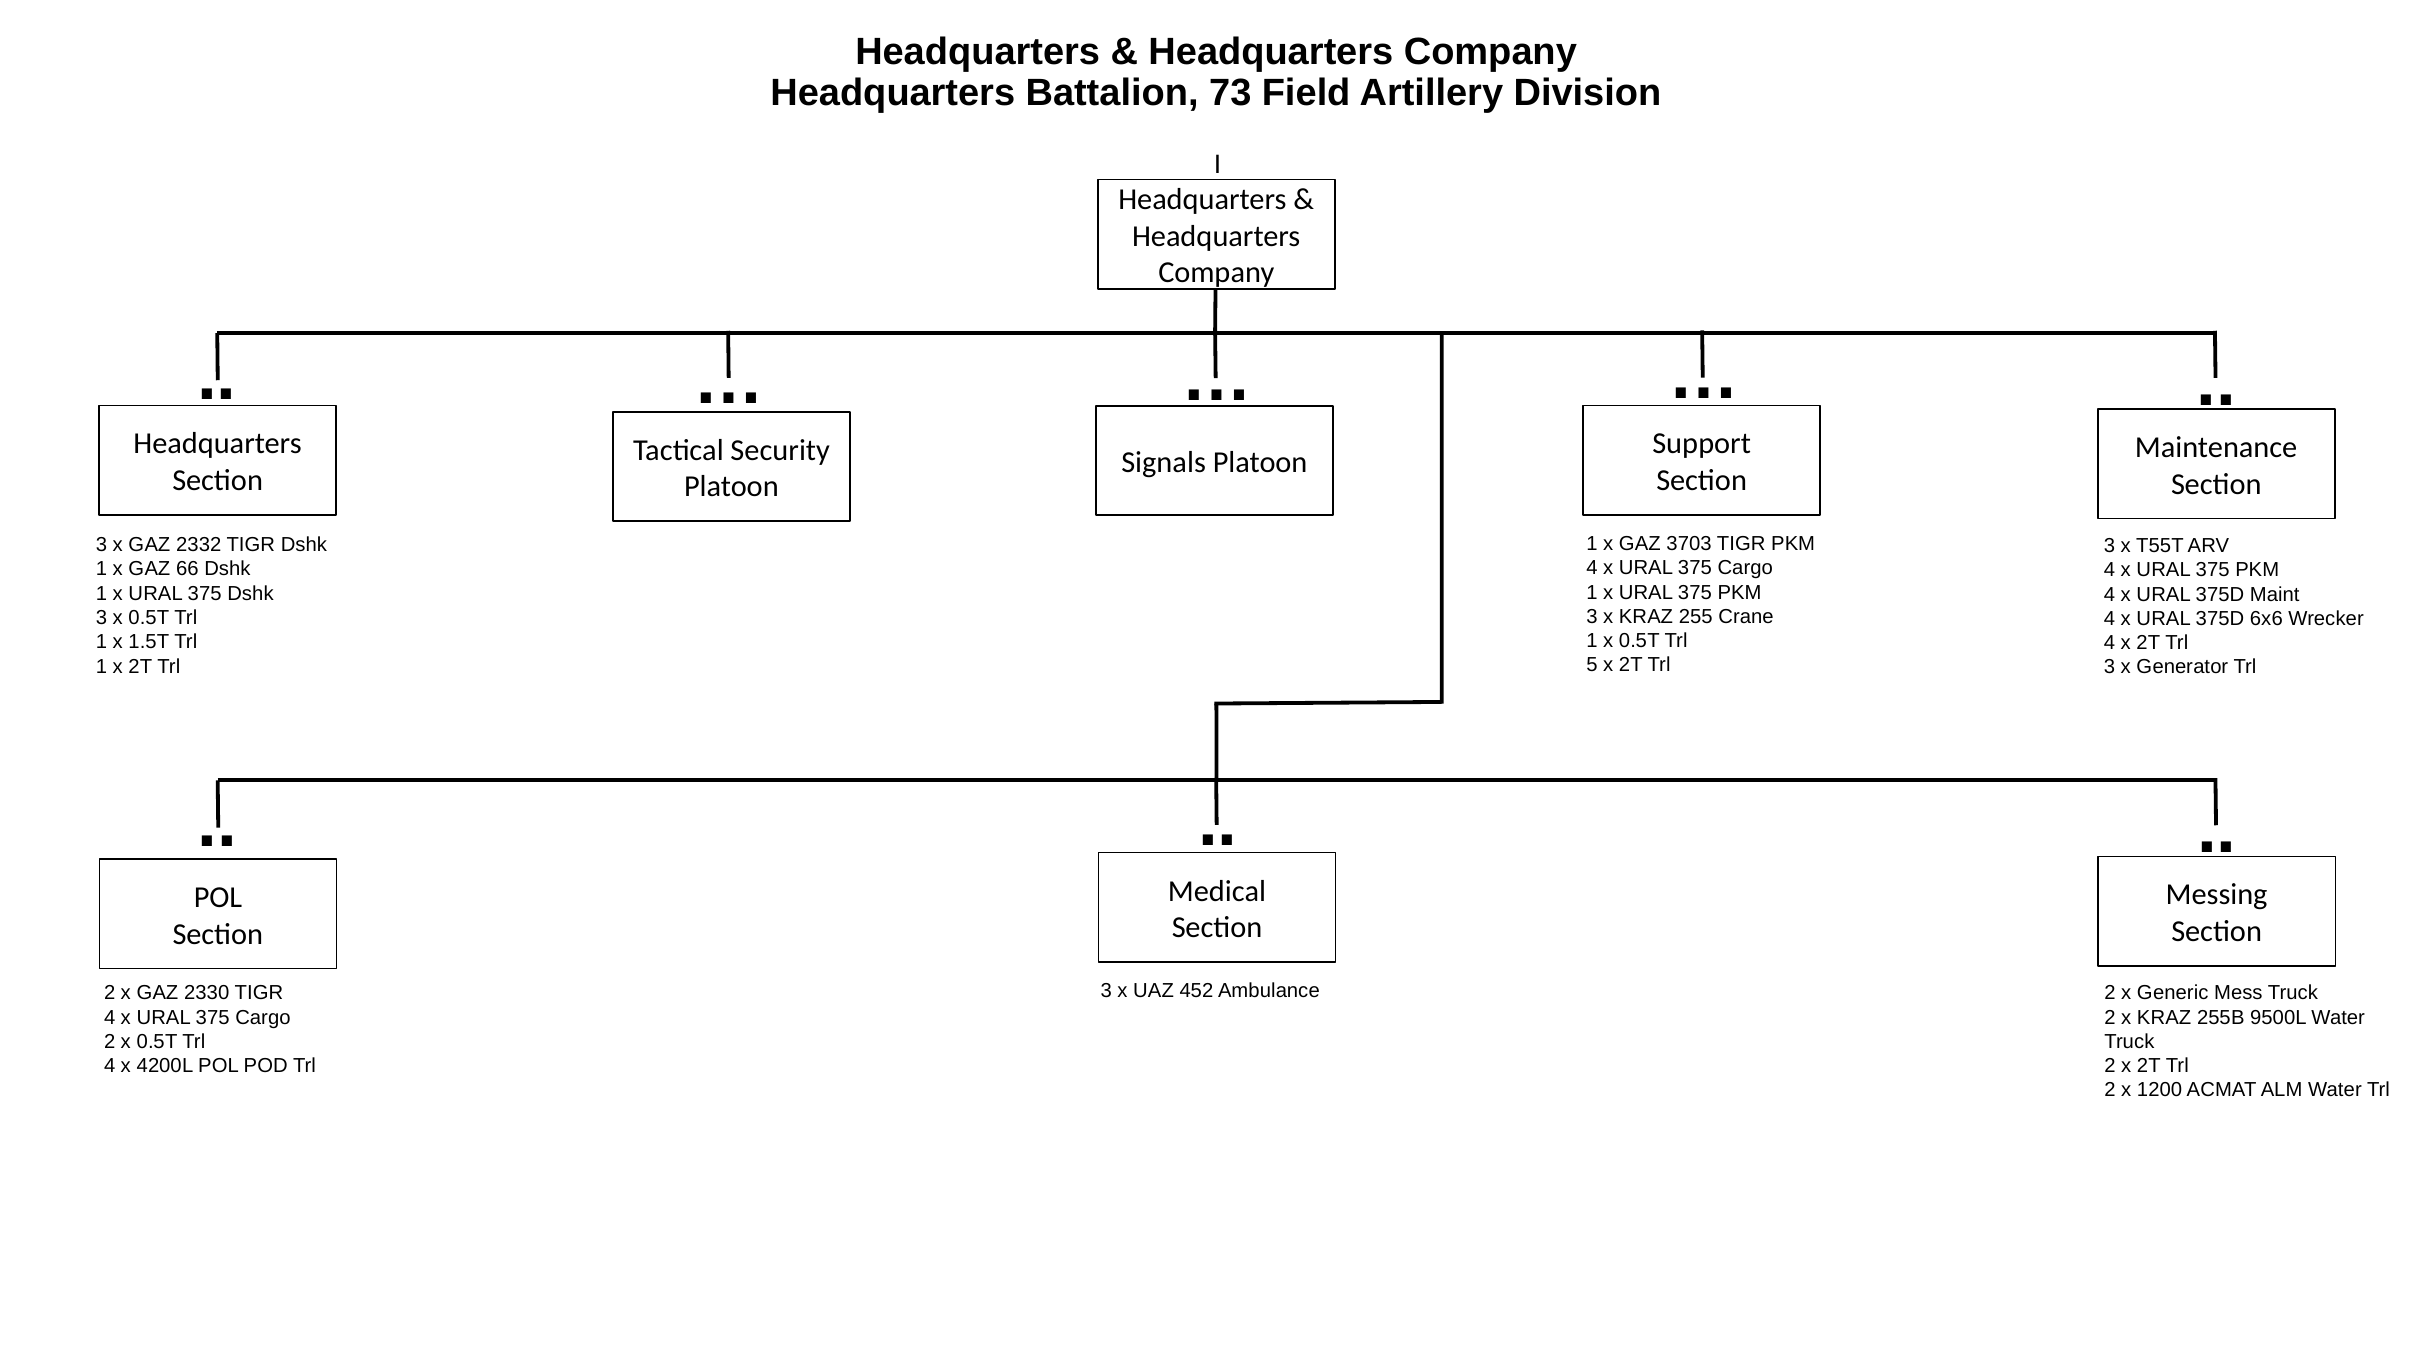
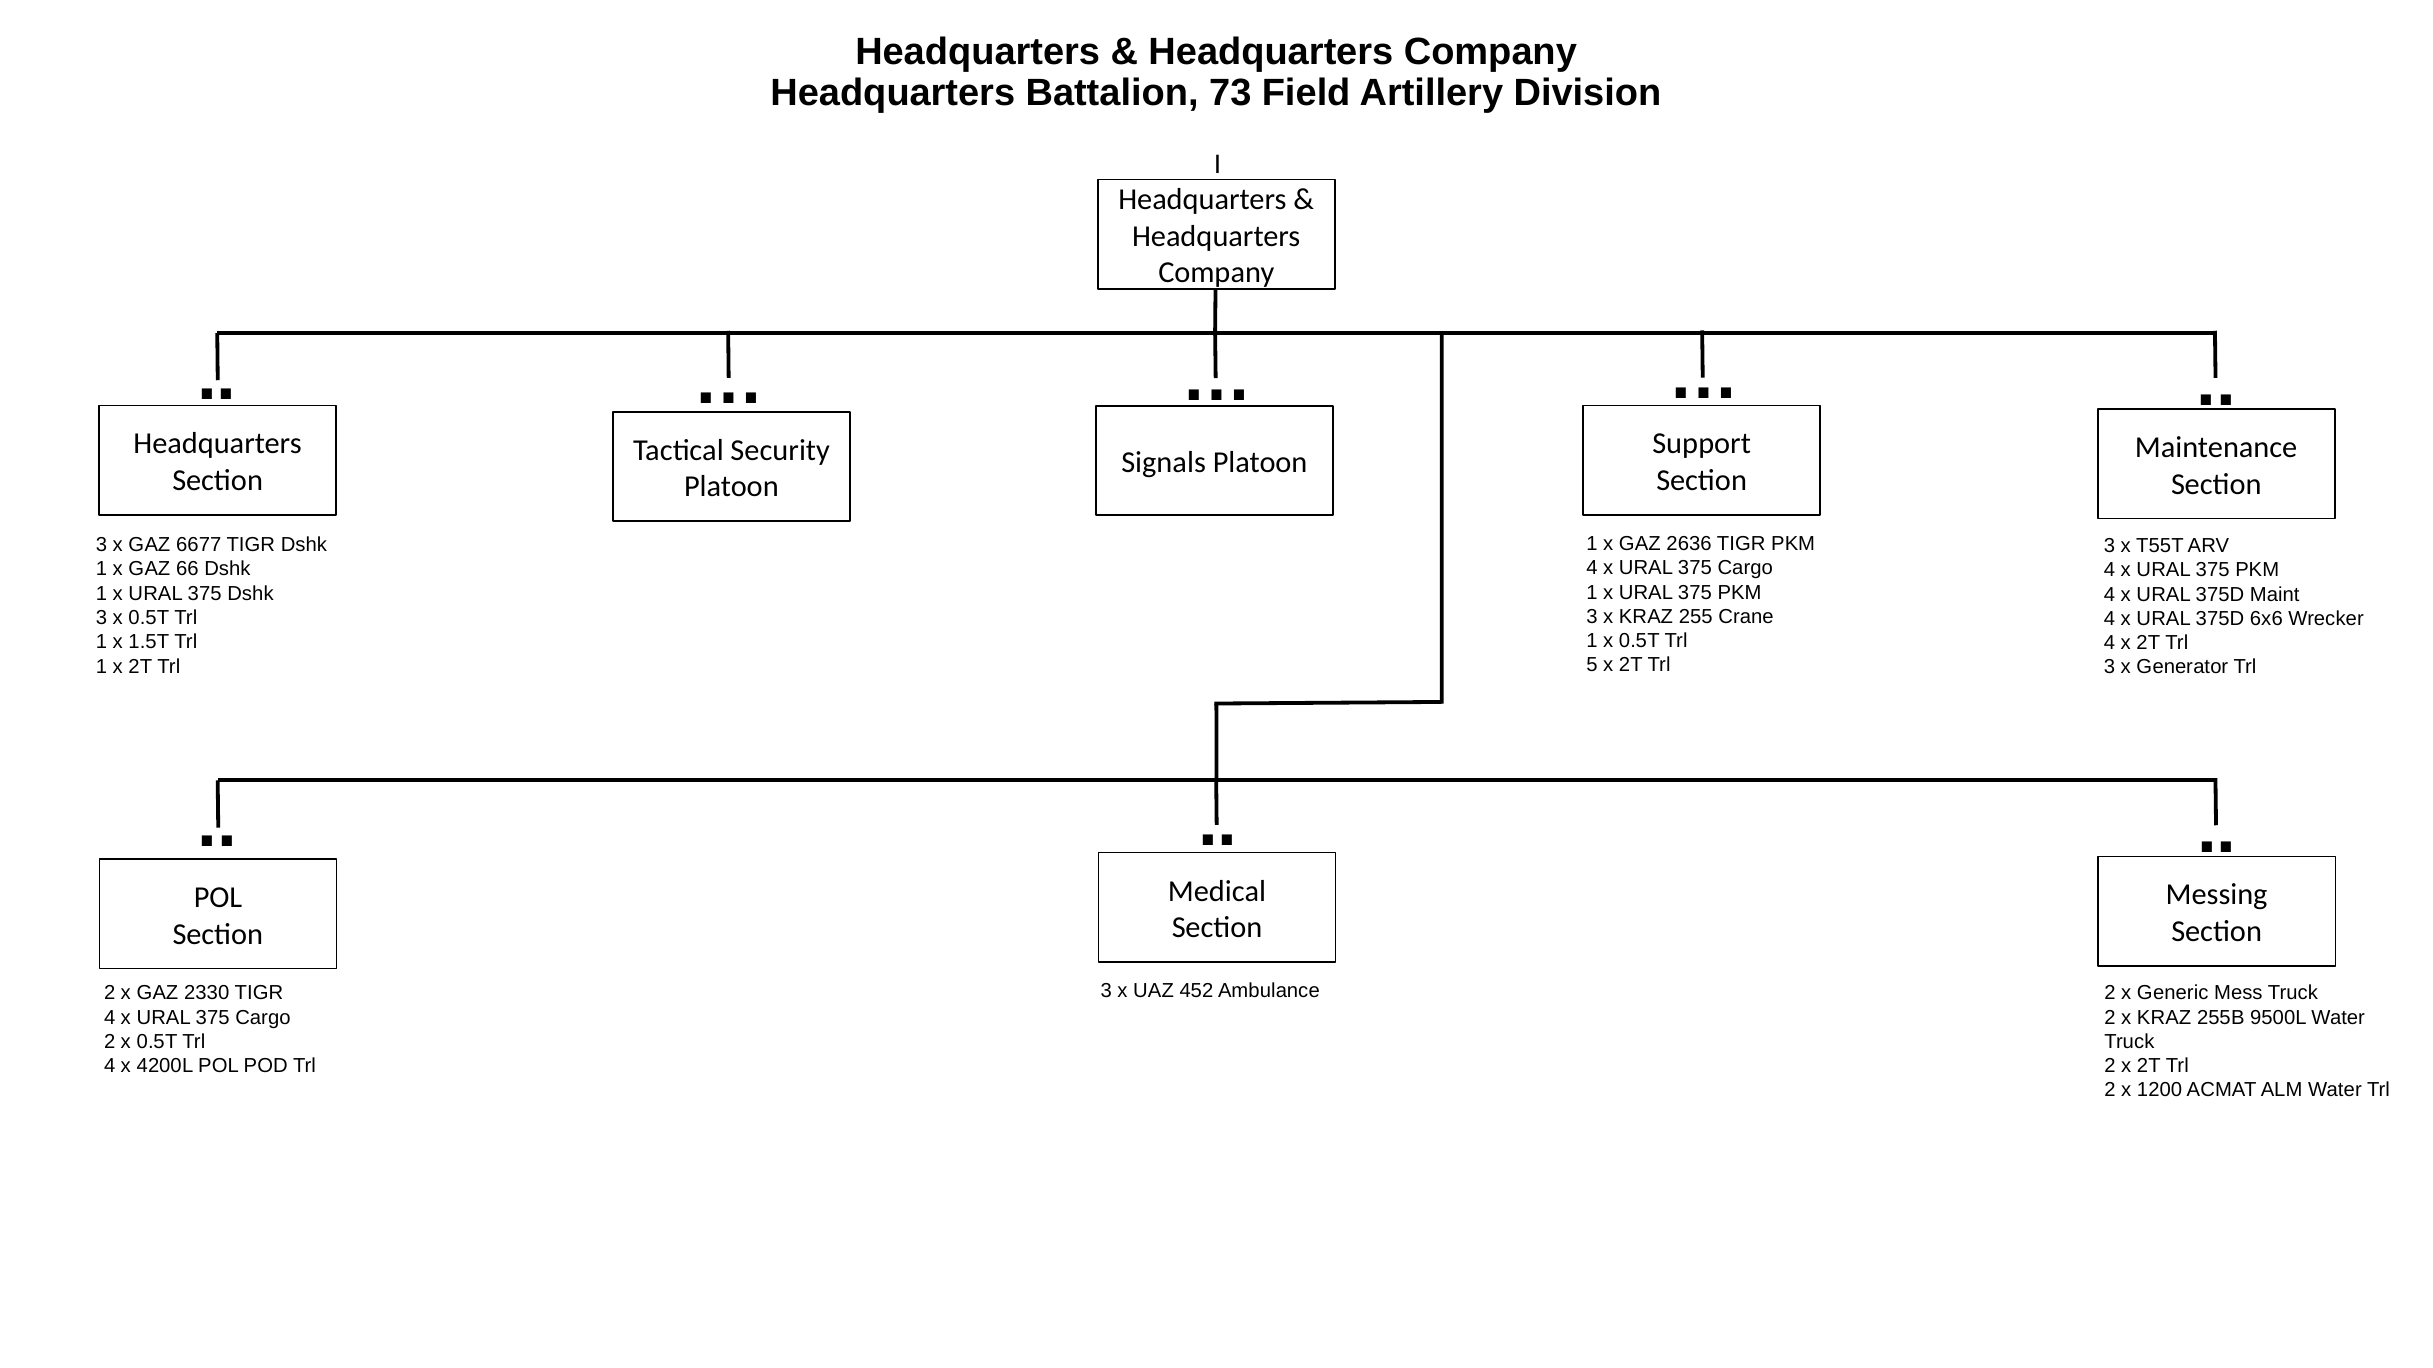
3703: 3703 -> 2636
2332: 2332 -> 6677
